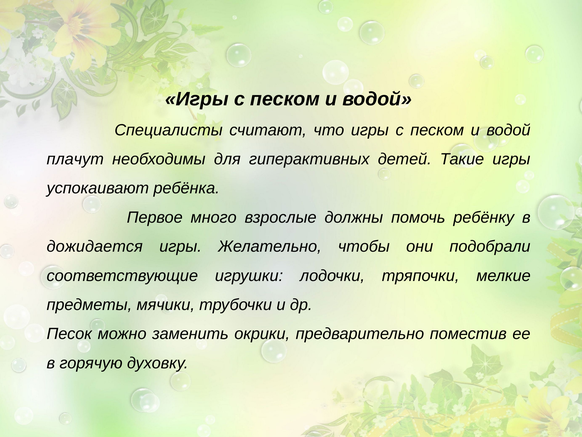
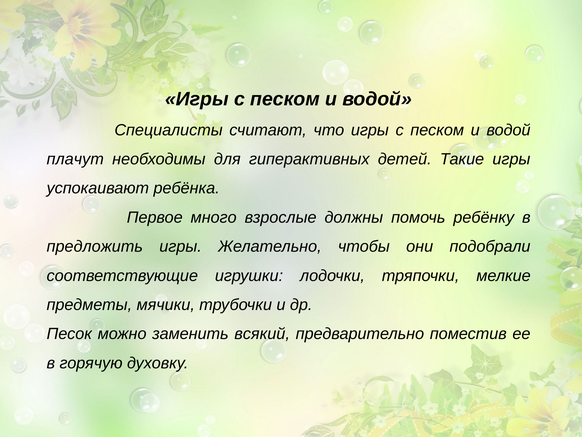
дожидается: дожидается -> предложить
окрики: окрики -> всякий
